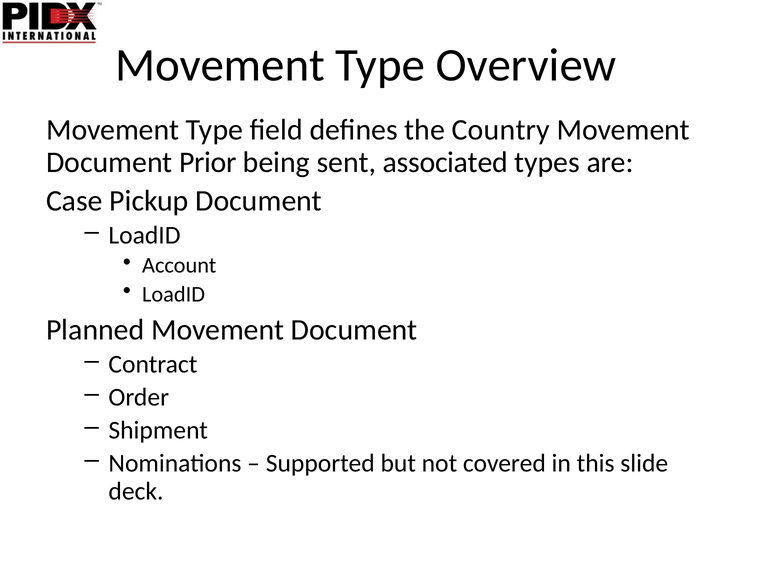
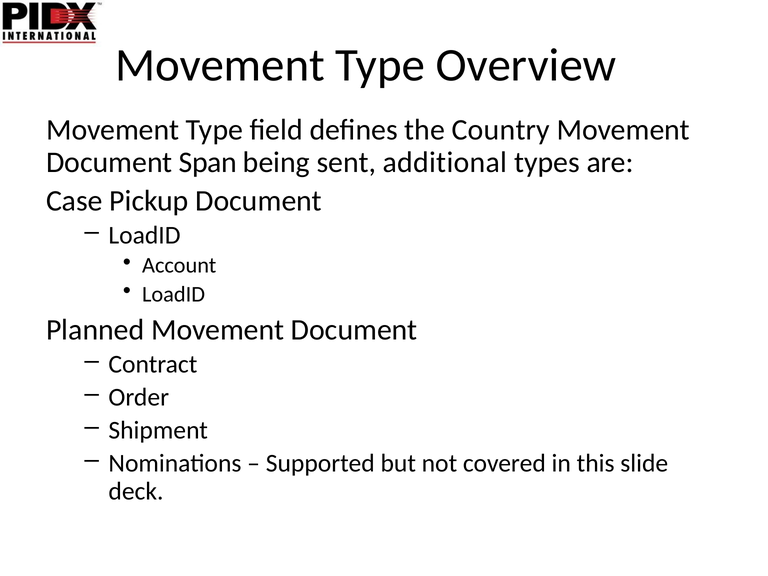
Prior: Prior -> Span
associated: associated -> additional
